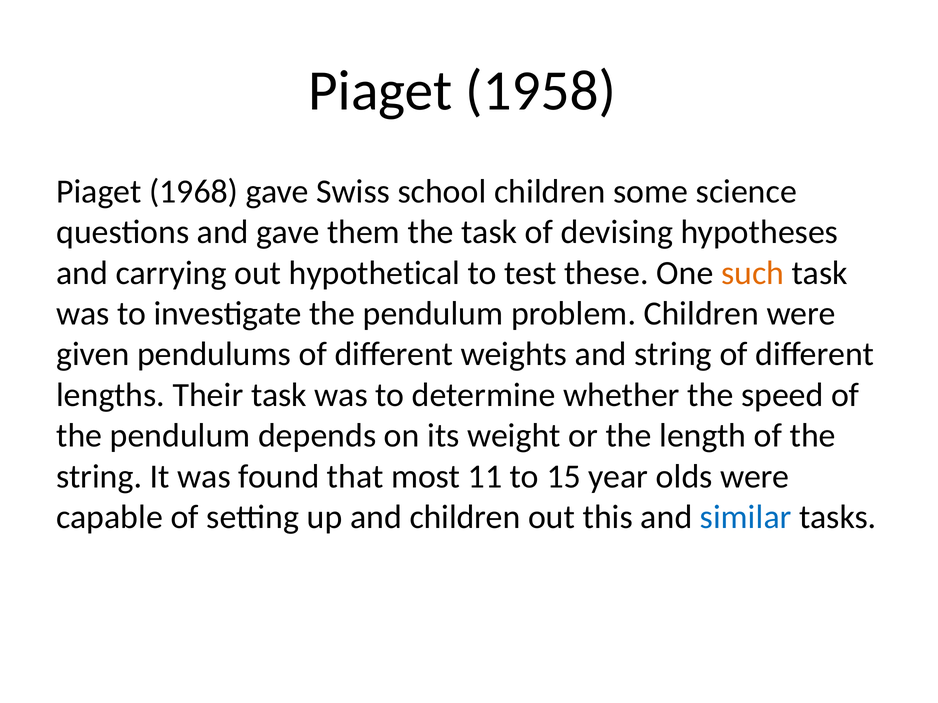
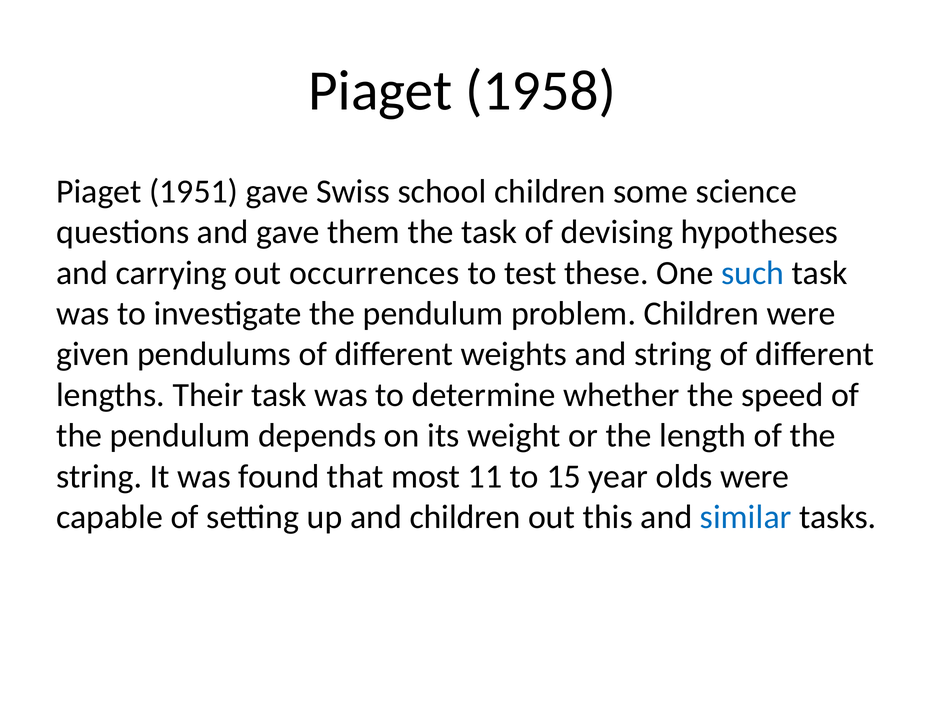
1968: 1968 -> 1951
hypothetical: hypothetical -> occurrences
such colour: orange -> blue
